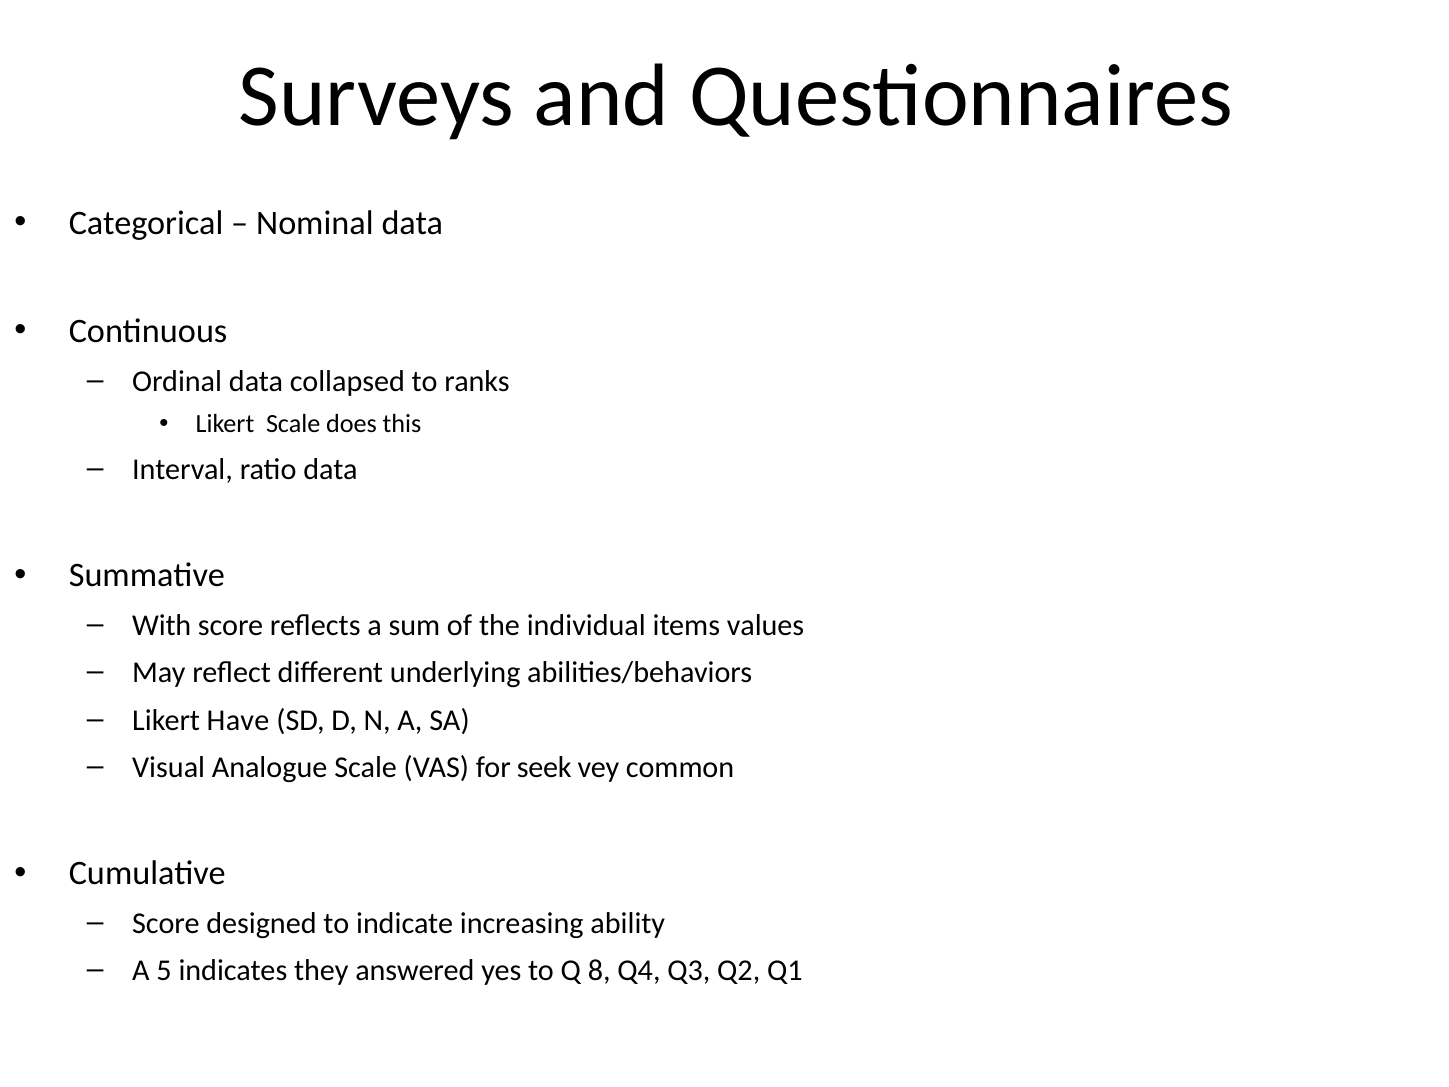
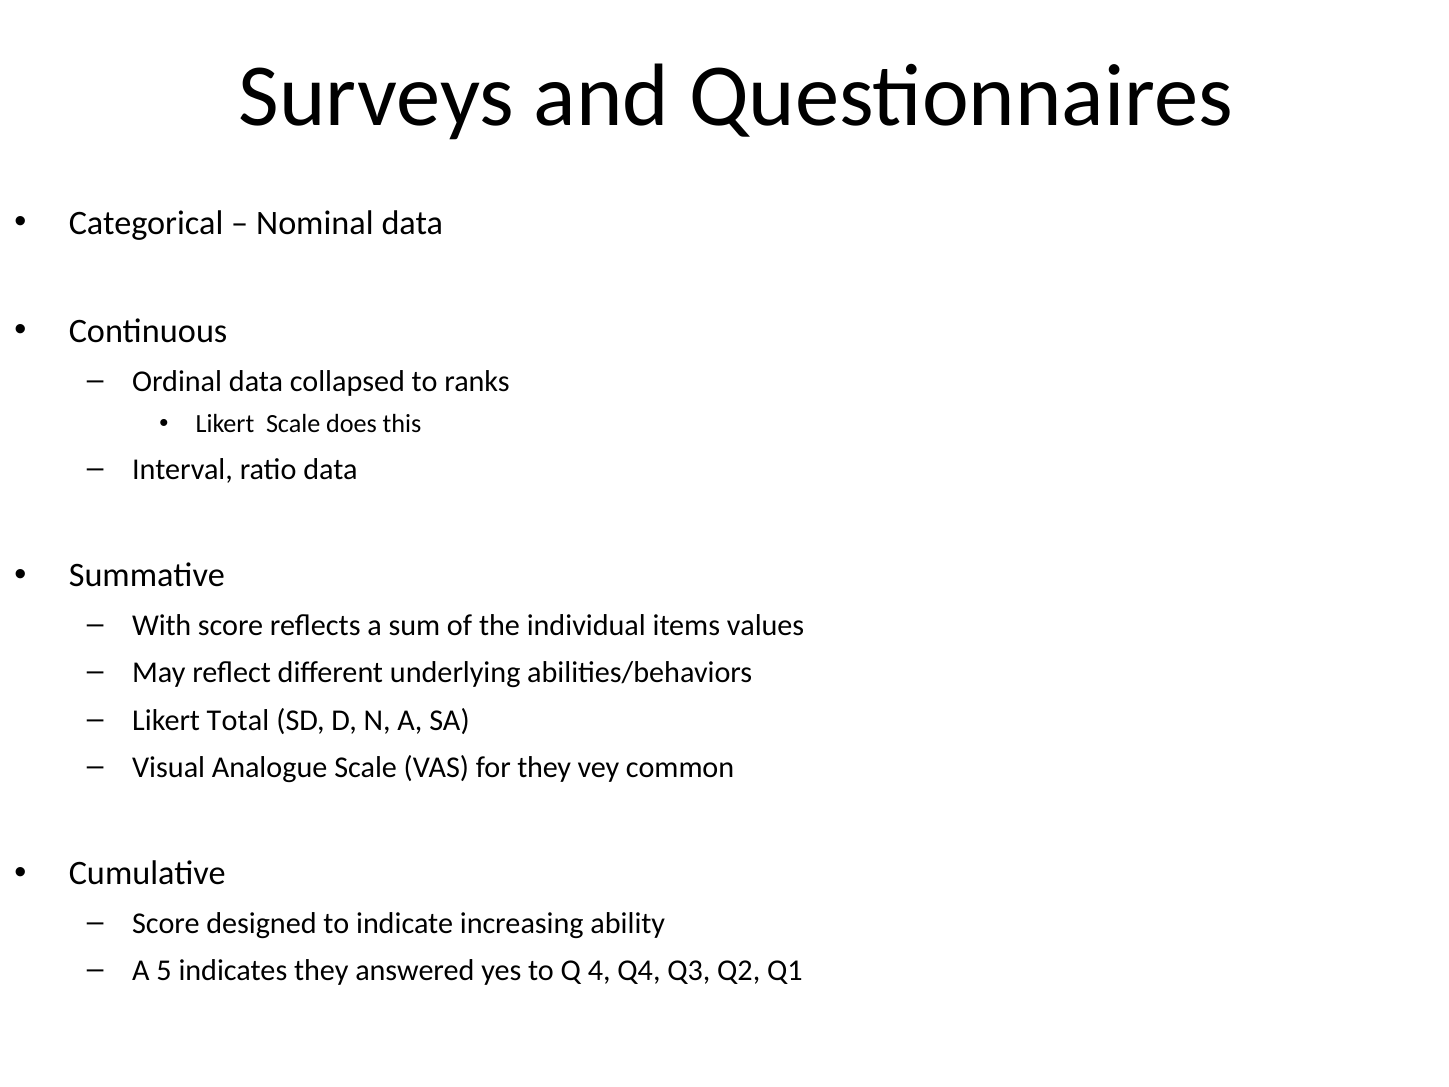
Have: Have -> Total
for seek: seek -> they
8: 8 -> 4
